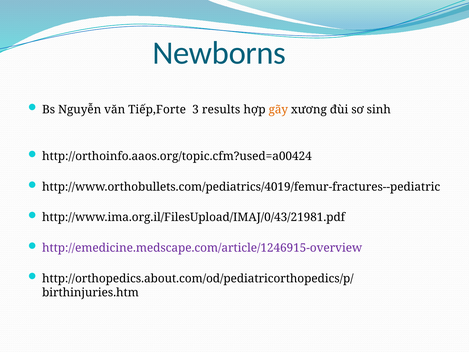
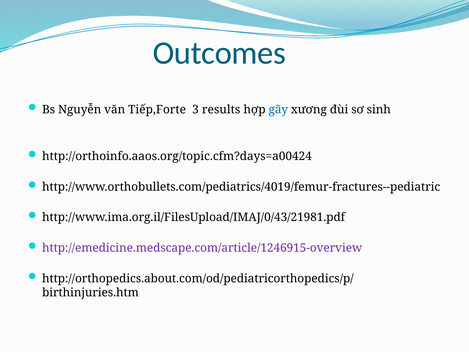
Newborns: Newborns -> Outcomes
gãy colour: orange -> blue
http://orthoinfo.aaos.org/topic.cfm?used=a00424: http://orthoinfo.aaos.org/topic.cfm?used=a00424 -> http://orthoinfo.aaos.org/topic.cfm?days=a00424
